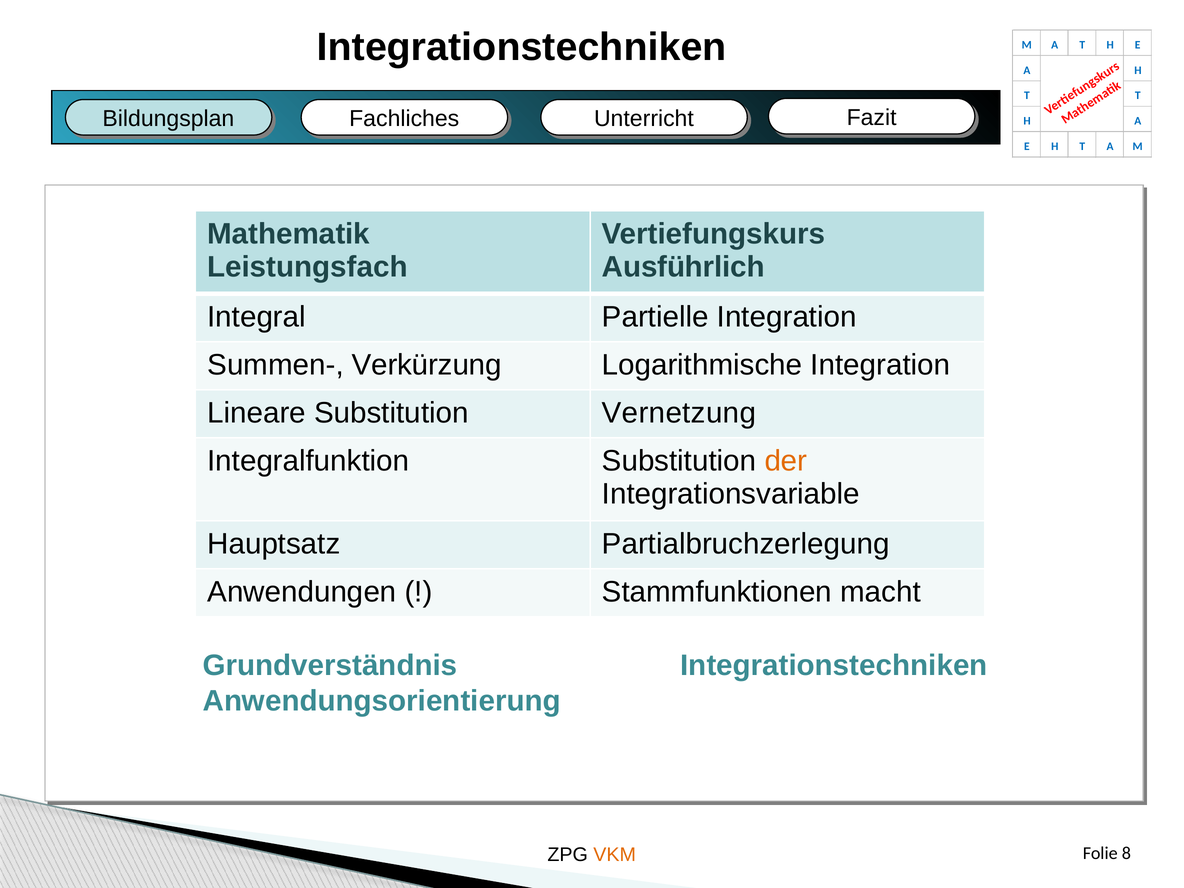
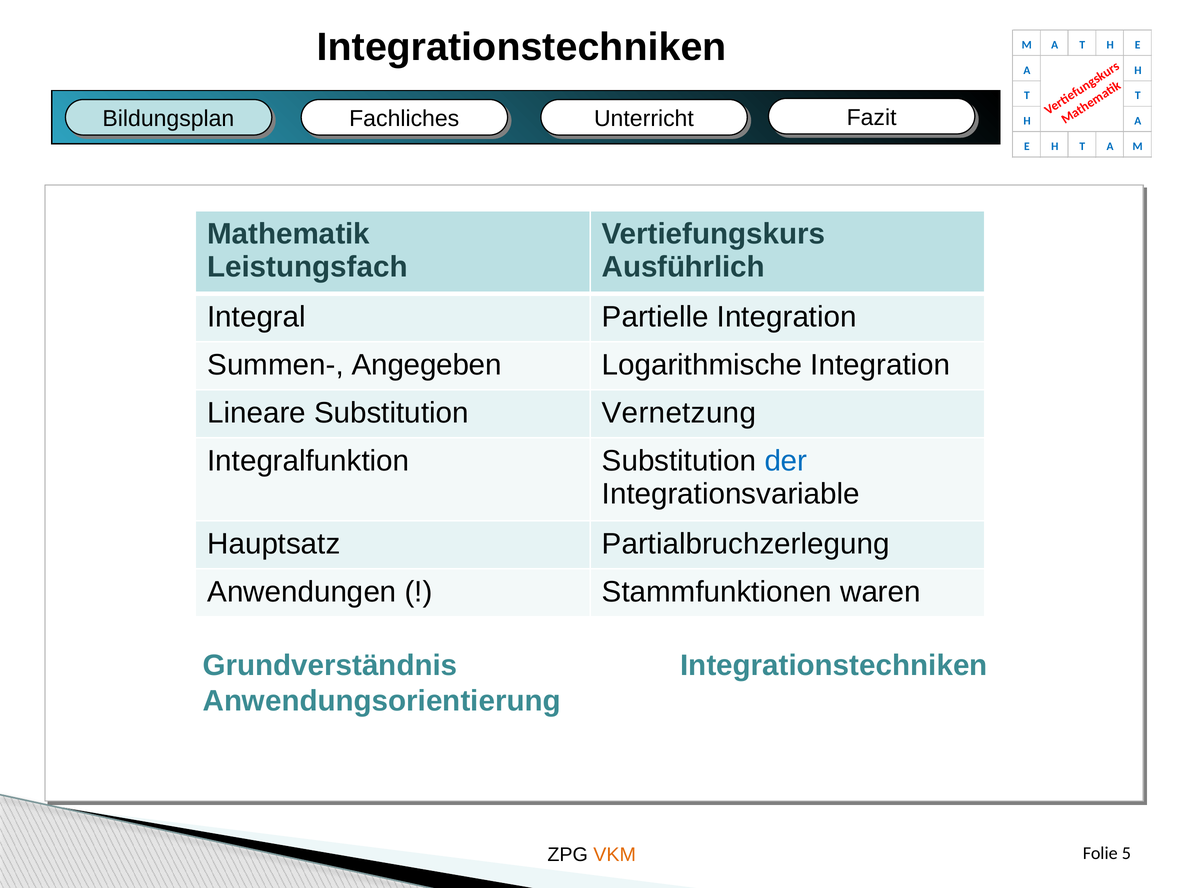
Verkürzung: Verkürzung -> Angegeben
der colour: orange -> blue
macht: macht -> waren
8: 8 -> 5
